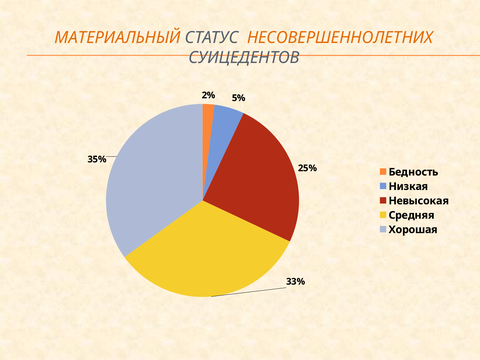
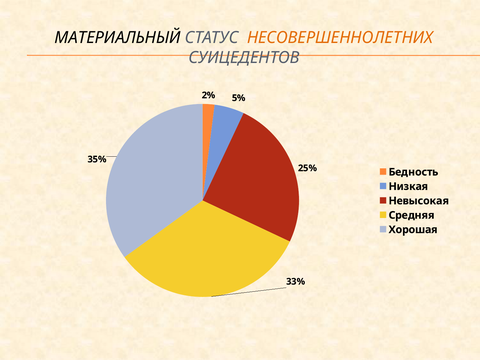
МАТЕРИАЛЬНЫЙ colour: orange -> black
